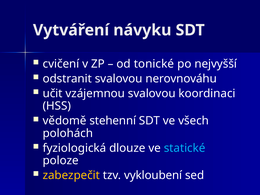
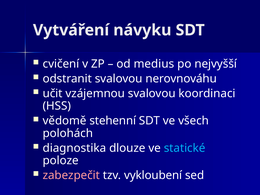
tonické: tonické -> medius
fyziologická: fyziologická -> diagnostika
zabezpečit colour: yellow -> pink
